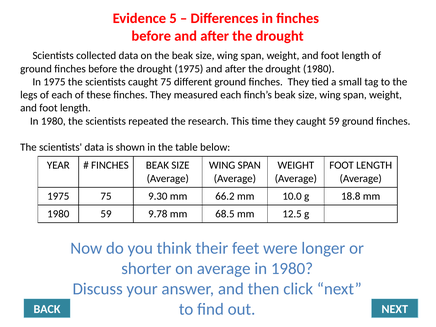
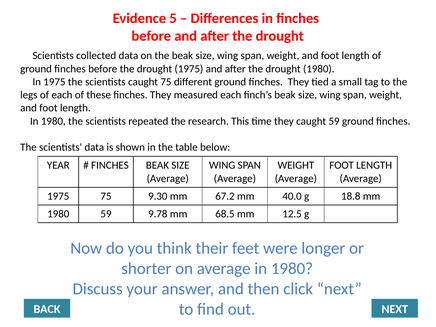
66.2: 66.2 -> 67.2
10.0: 10.0 -> 40.0
